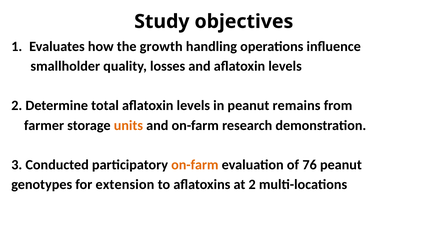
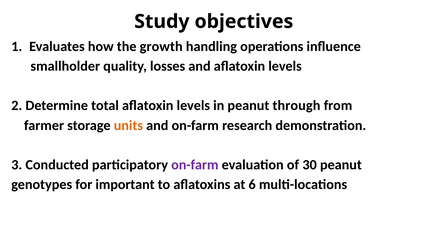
remains: remains -> through
on-farm at (195, 165) colour: orange -> purple
76: 76 -> 30
extension: extension -> important
at 2: 2 -> 6
